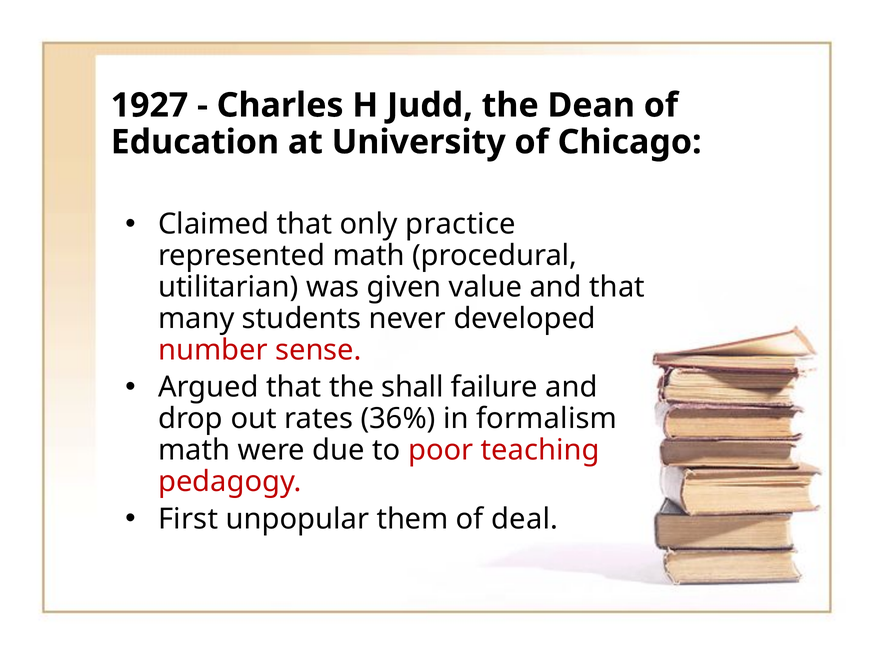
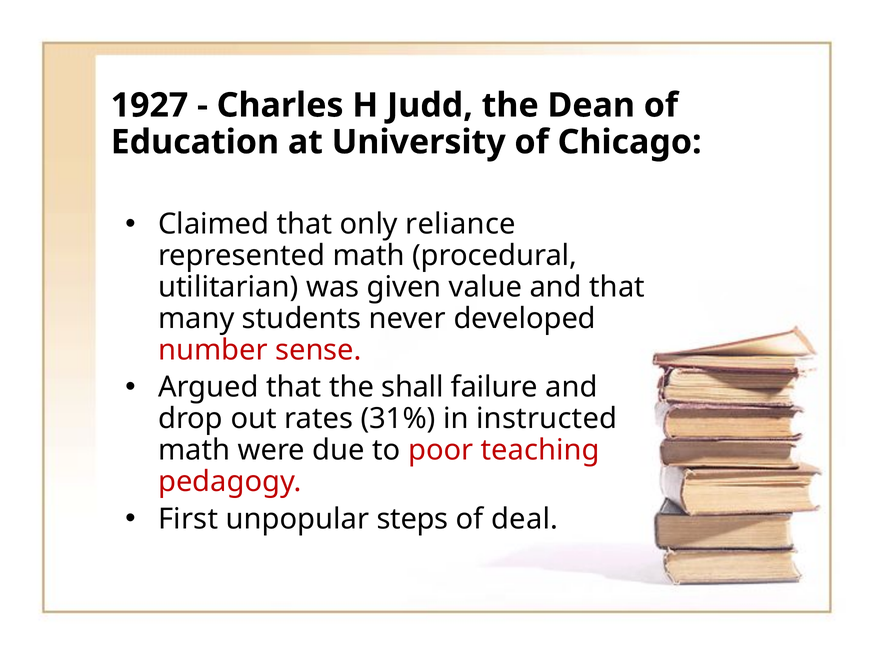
practice: practice -> reliance
36%: 36% -> 31%
formalism: formalism -> instructed
them: them -> steps
